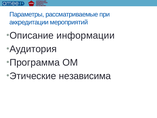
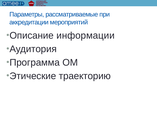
независима: независима -> траекторию
